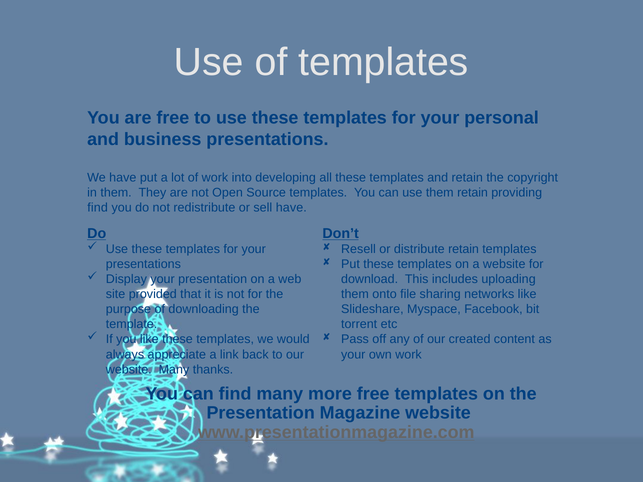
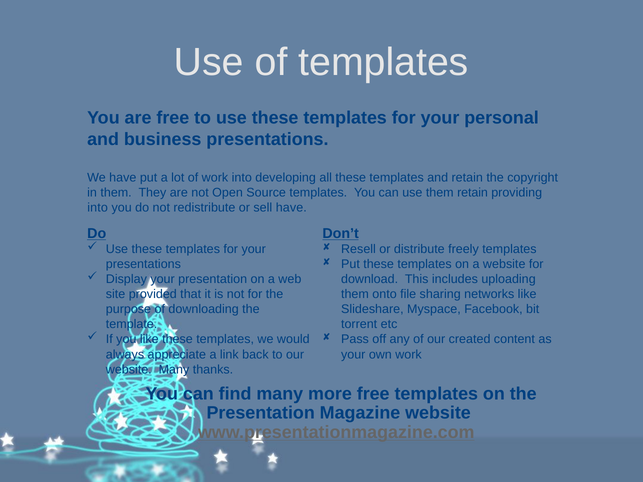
find at (98, 208): find -> into
distribute retain: retain -> freely
